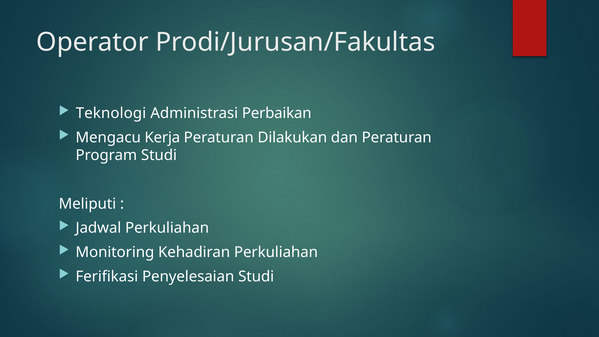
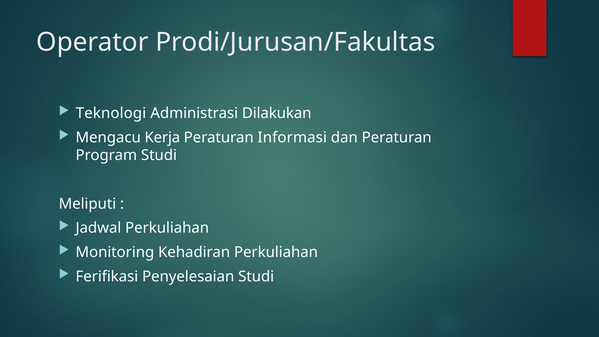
Perbaikan: Perbaikan -> Dilakukan
Dilakukan: Dilakukan -> Informasi
